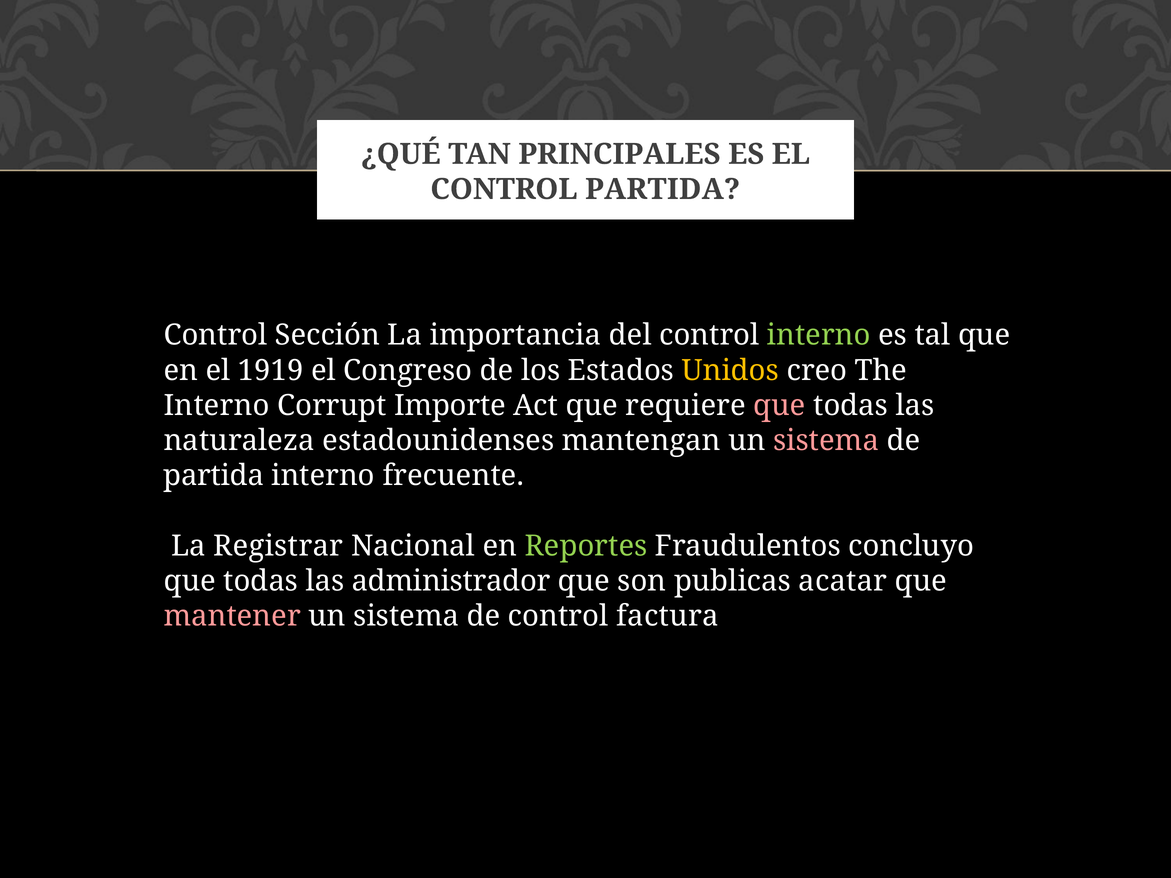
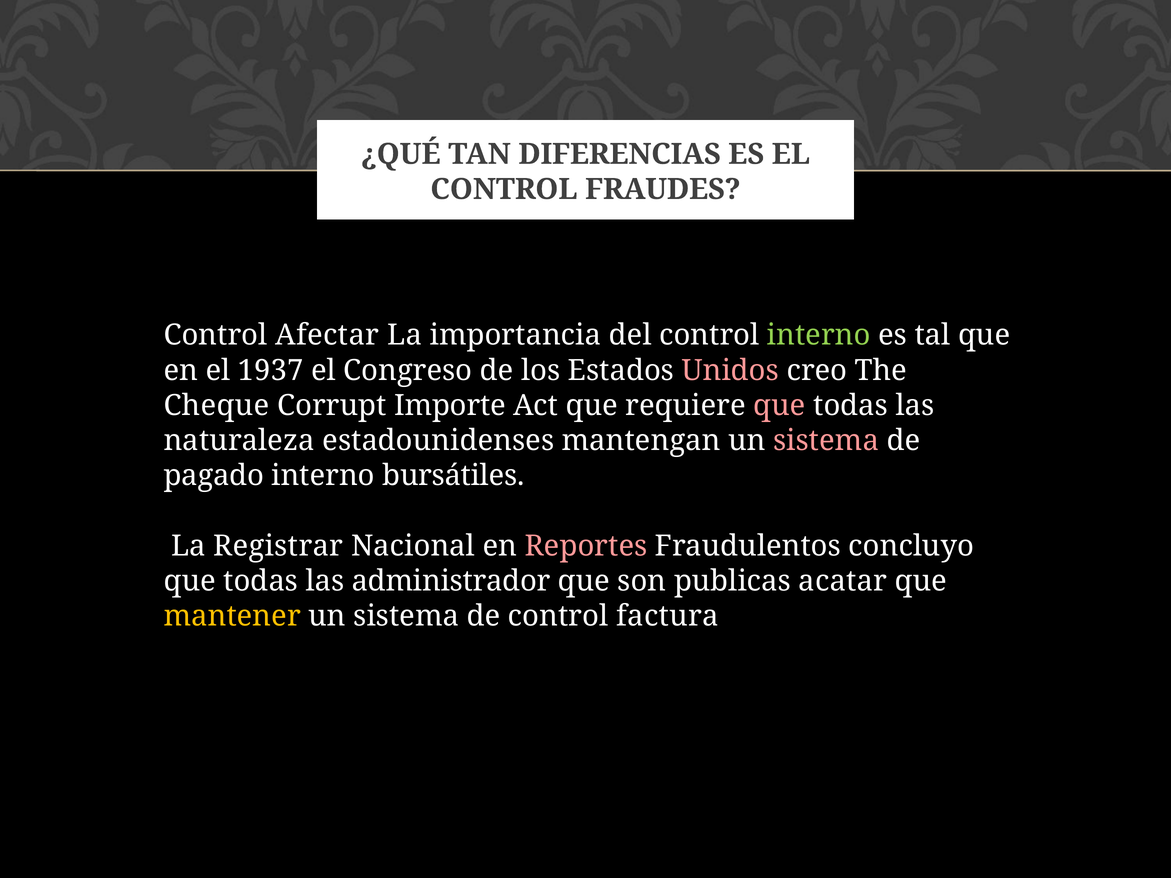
PRINCIPALES: PRINCIPALES -> DIFERENCIAS
CONTROL PARTIDA: PARTIDA -> FRAUDES
Sección: Sección -> Afectar
1919: 1919 -> 1937
Unidos colour: yellow -> pink
Interno at (217, 406): Interno -> Cheque
partida at (214, 476): partida -> pagado
frecuente: frecuente -> bursátiles
Reportes colour: light green -> pink
mantener colour: pink -> yellow
